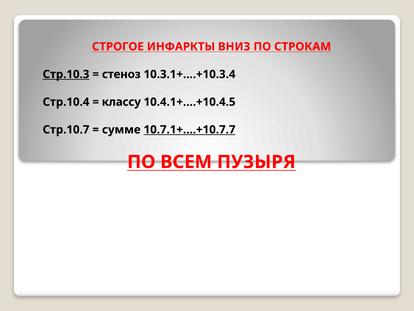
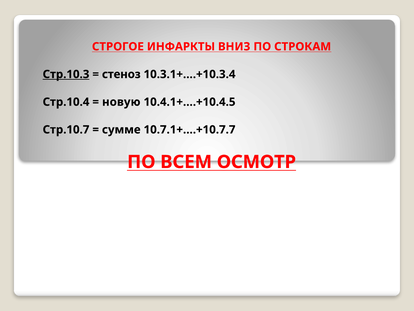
классу: классу -> новую
10.7.1+….+10.7.7 underline: present -> none
ПУЗЫРЯ: ПУЗЫРЯ -> ОСМОТР
